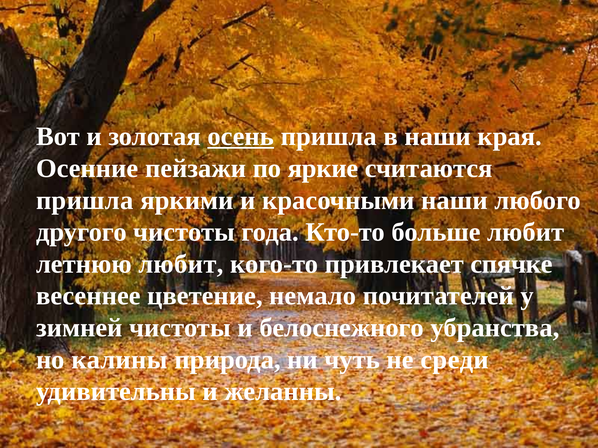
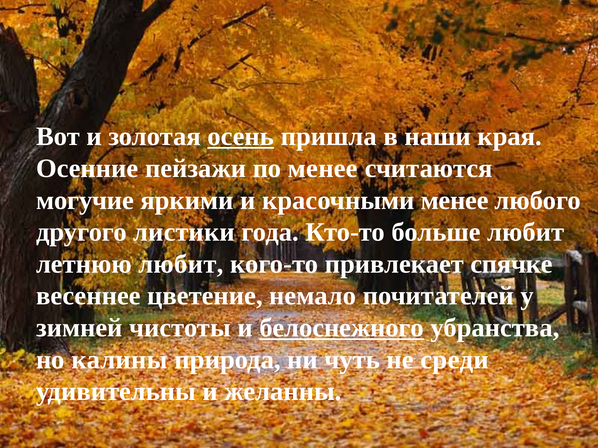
по яркие: яркие -> менее
пришла at (85, 200): пришла -> могучие
красочными наши: наши -> менее
другого чистоты: чистоты -> листики
белоснежного underline: none -> present
